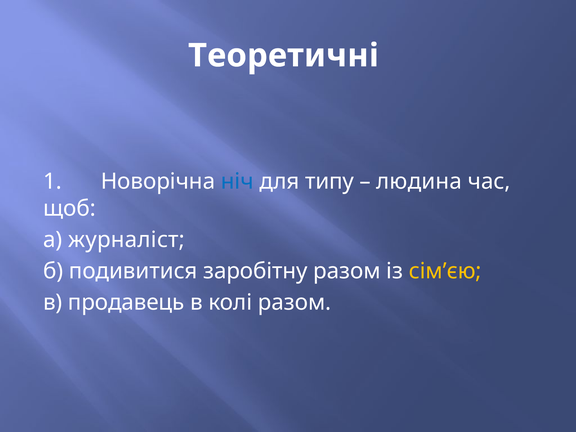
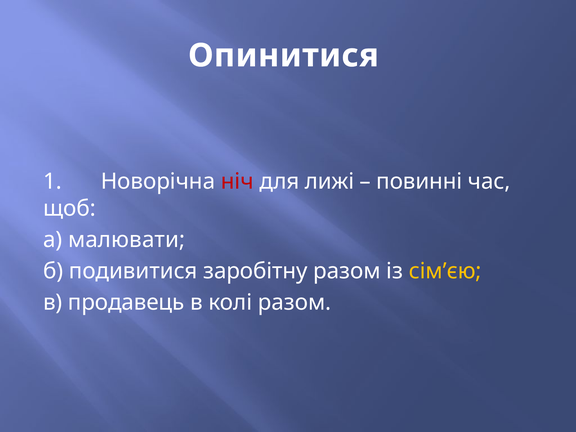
Теоретичні: Теоретичні -> Опинитися
ніч colour: blue -> red
типу: типу -> лижі
людина: людина -> повинні
журналіст: журналіст -> малювати
